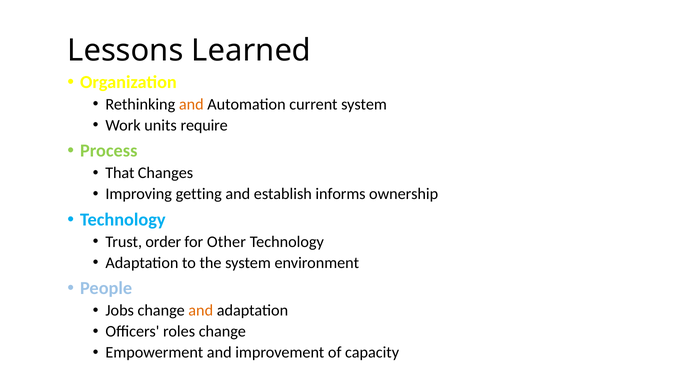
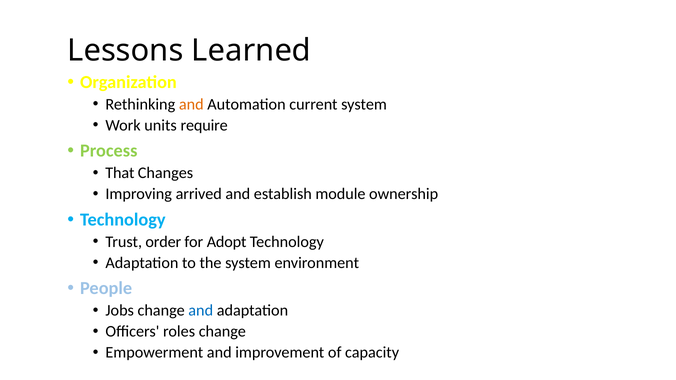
getting: getting -> arrived
informs: informs -> module
Other: Other -> Adopt
and at (201, 311) colour: orange -> blue
